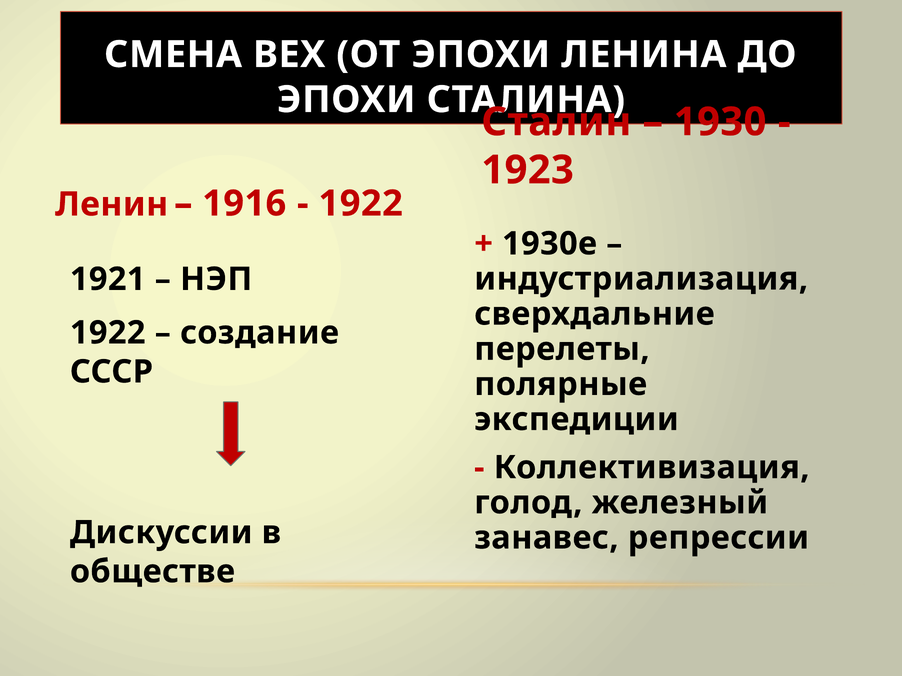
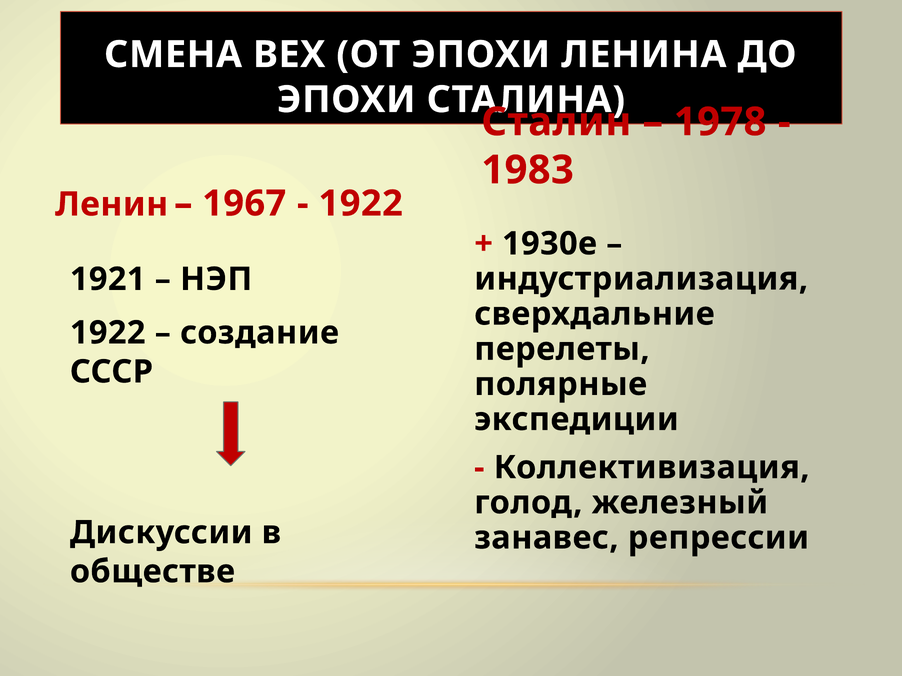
1930: 1930 -> 1978
1923: 1923 -> 1983
1916: 1916 -> 1967
